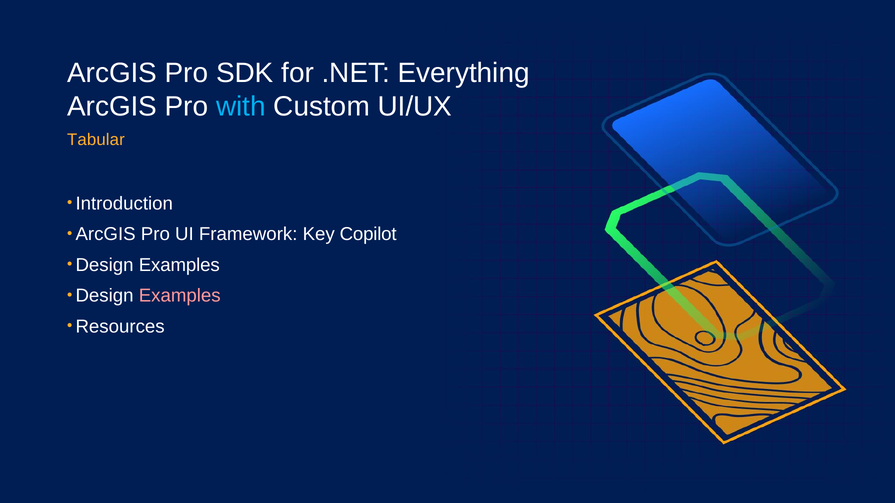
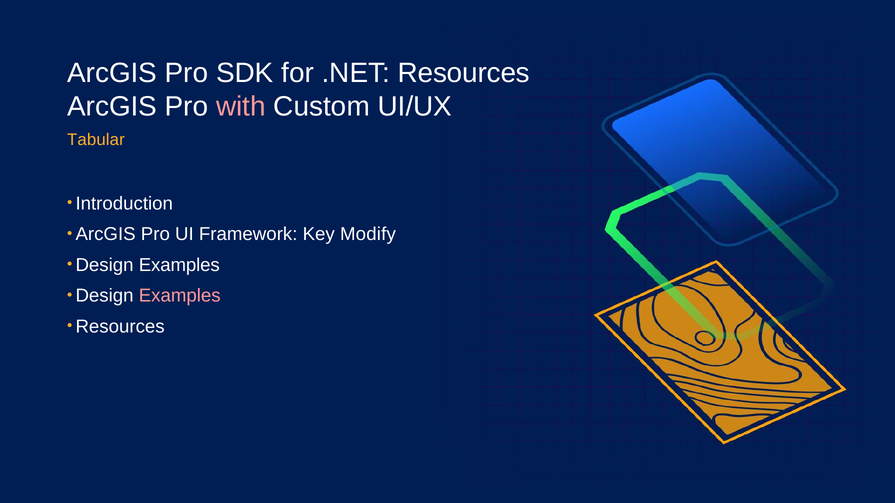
.NET Everything: Everything -> Resources
with colour: light blue -> pink
Copilot: Copilot -> Modify
